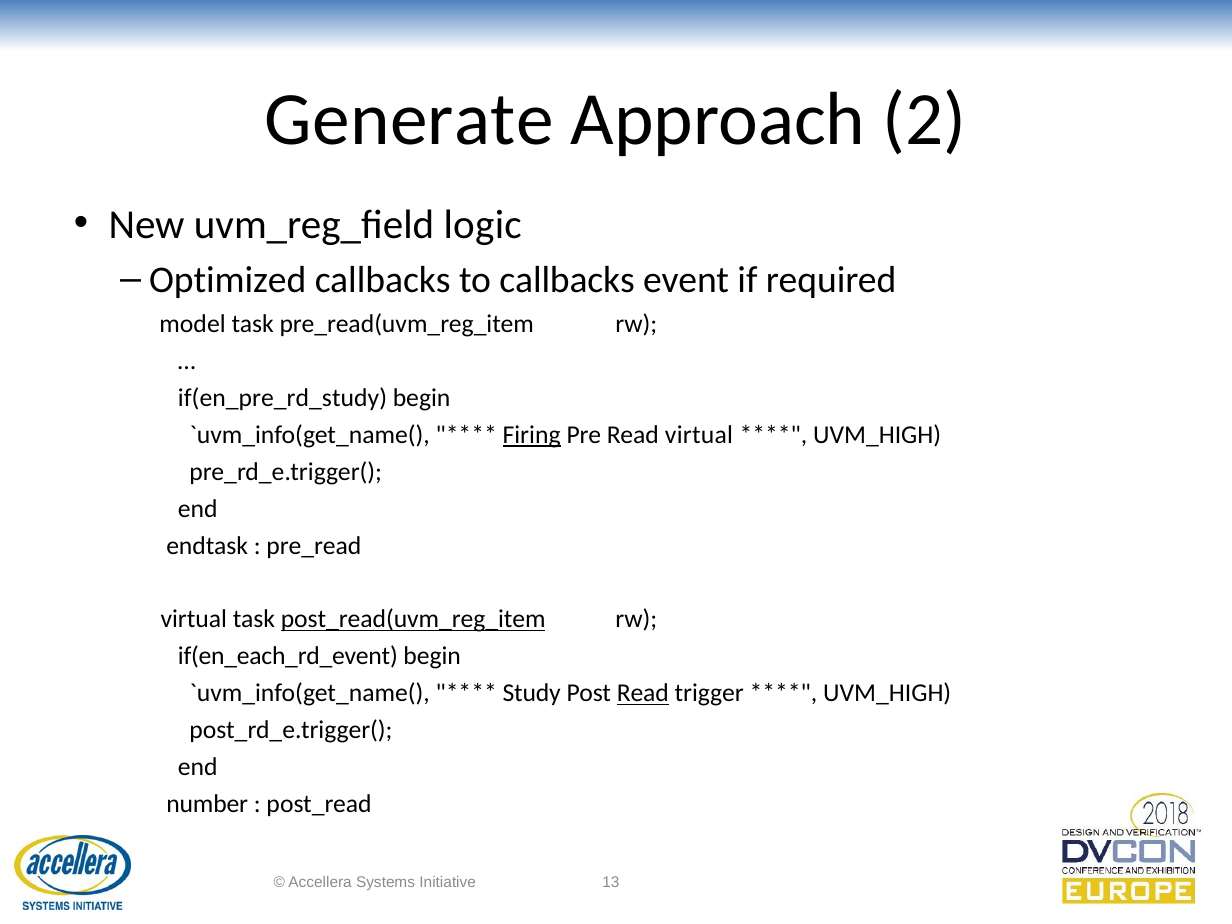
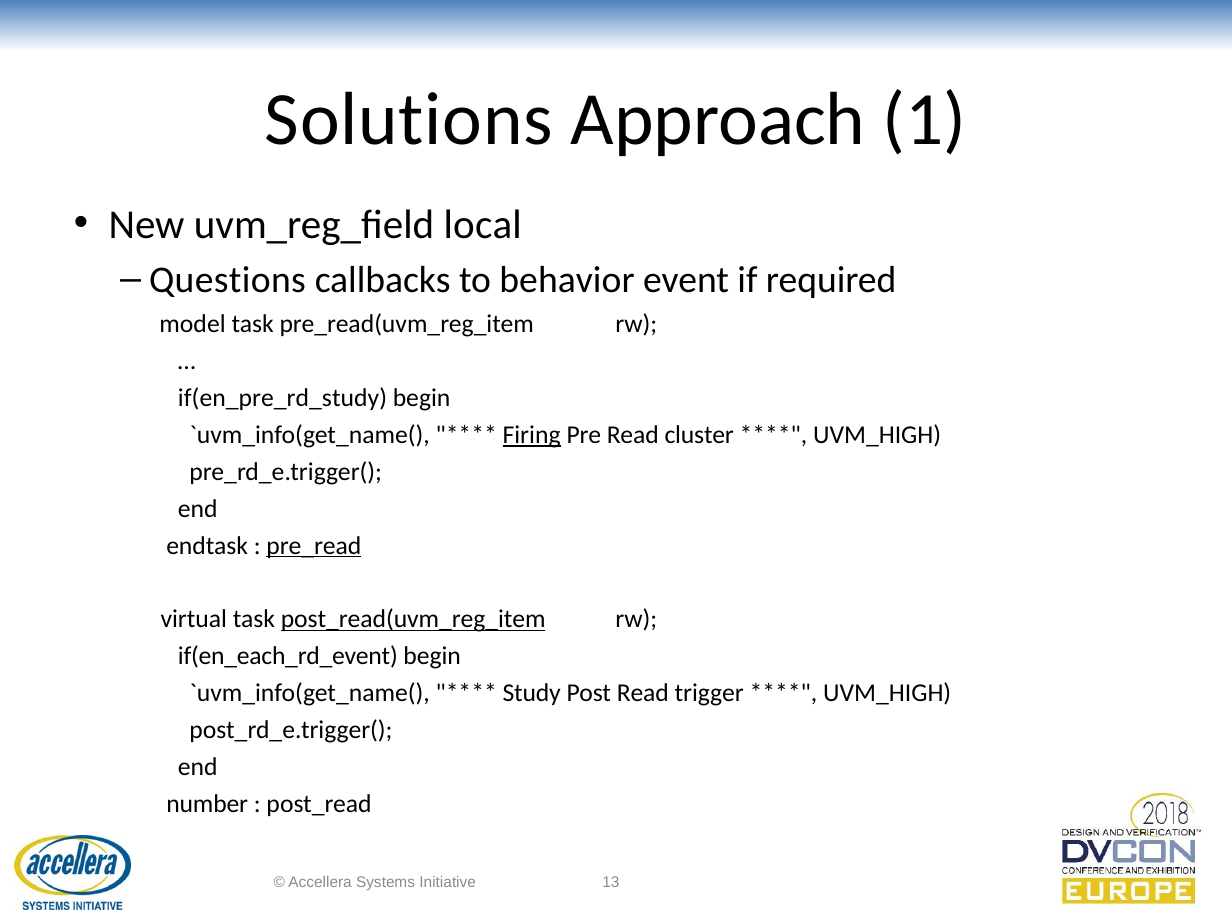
Generate: Generate -> Solutions
2: 2 -> 1
logic: logic -> local
Optimized: Optimized -> Questions
to callbacks: callbacks -> behavior
Read virtual: virtual -> cluster
pre_read underline: none -> present
Read at (643, 693) underline: present -> none
